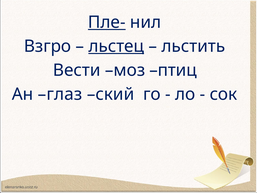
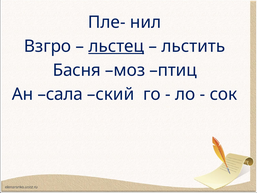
Пле- underline: present -> none
Вести: Вести -> Басня
глаз: глаз -> сала
